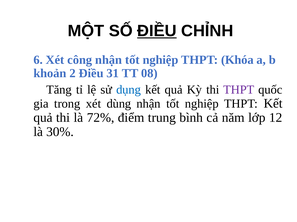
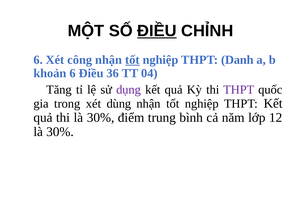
tốt at (132, 60) underline: none -> present
Khóa: Khóa -> Danh
khoản 2: 2 -> 6
31: 31 -> 36
08: 08 -> 04
dụng colour: blue -> purple
thi là 72%: 72% -> 30%
